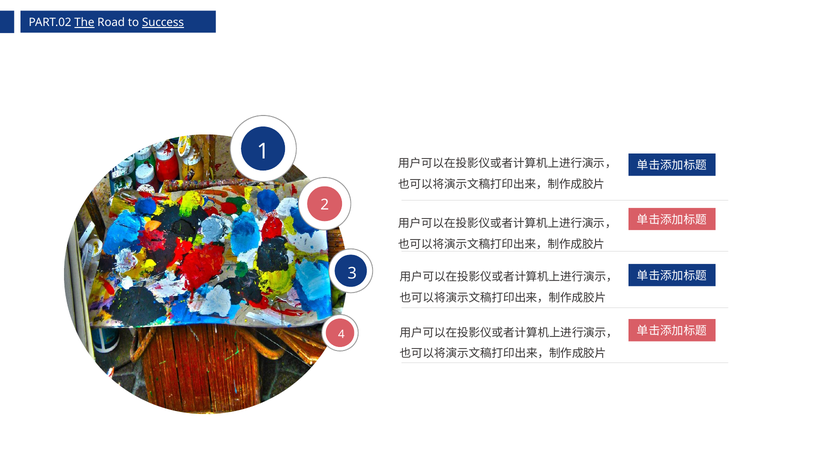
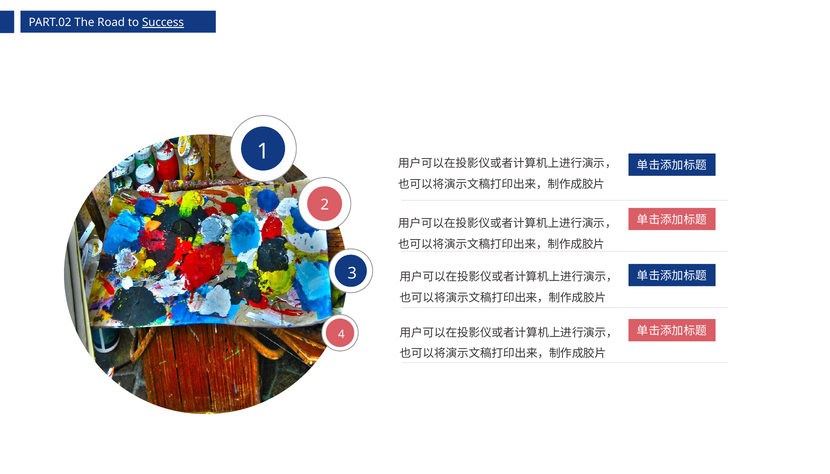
The underline: present -> none
